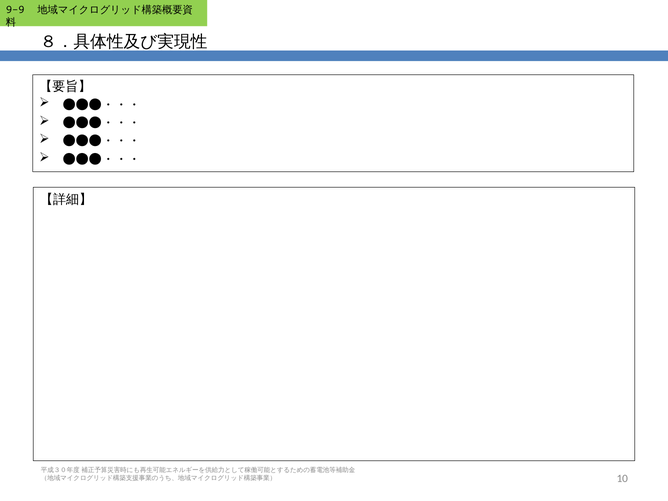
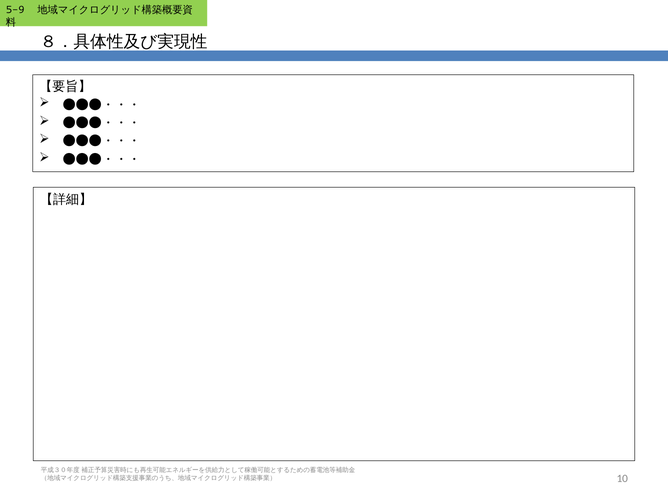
9-9: 9-9 -> 5-9
